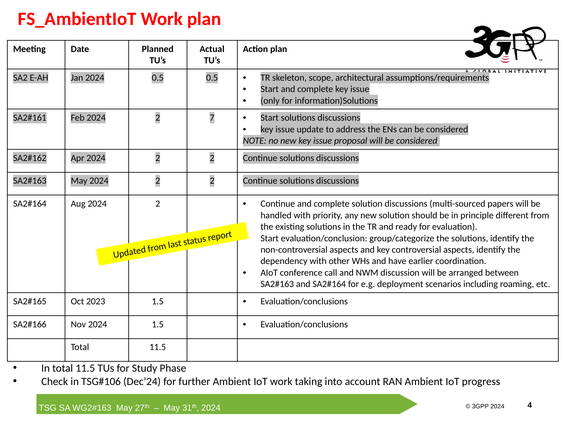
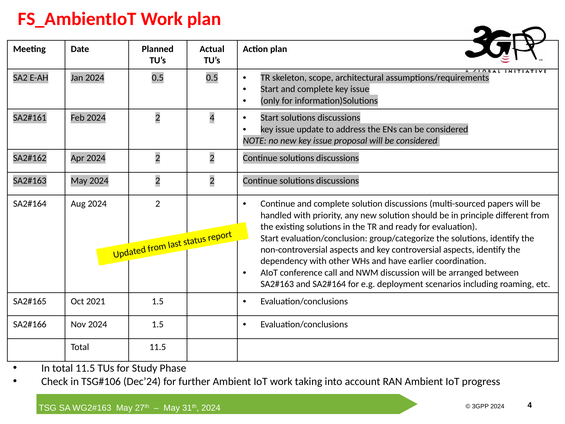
2 7: 7 -> 4
2023: 2023 -> 2021
